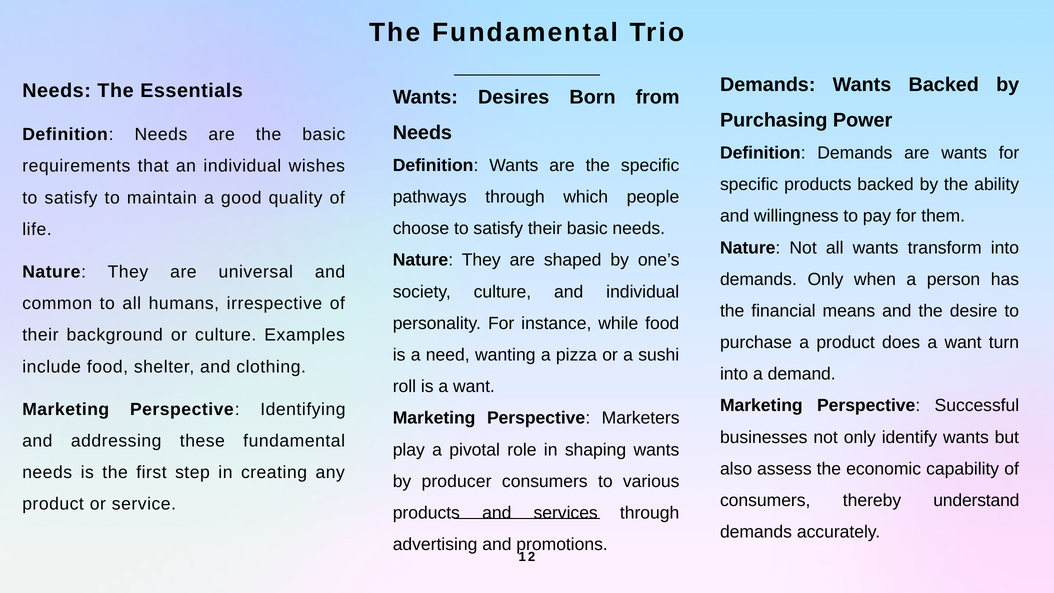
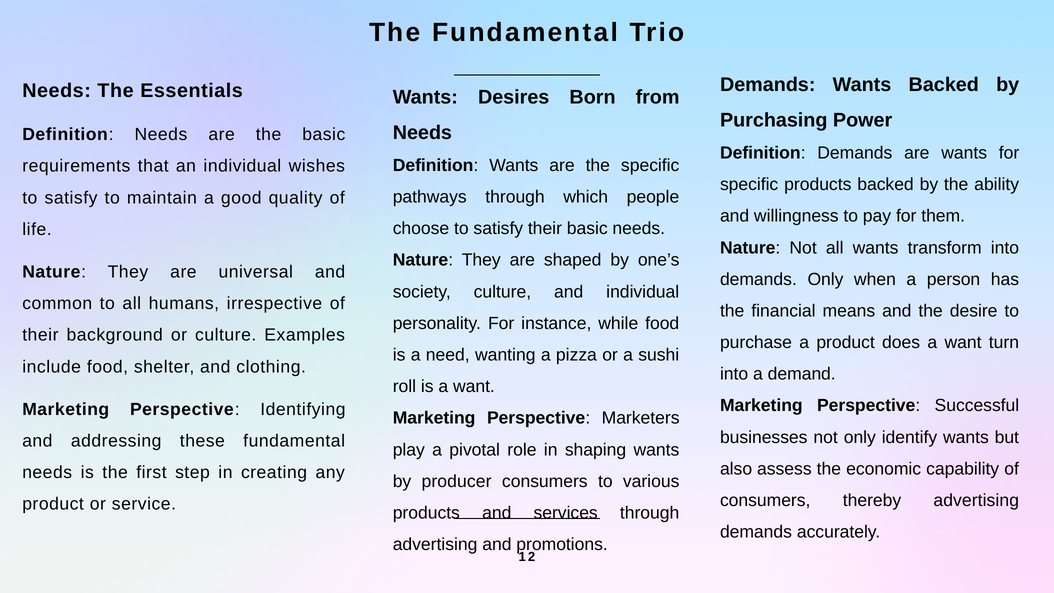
thereby understand: understand -> advertising
